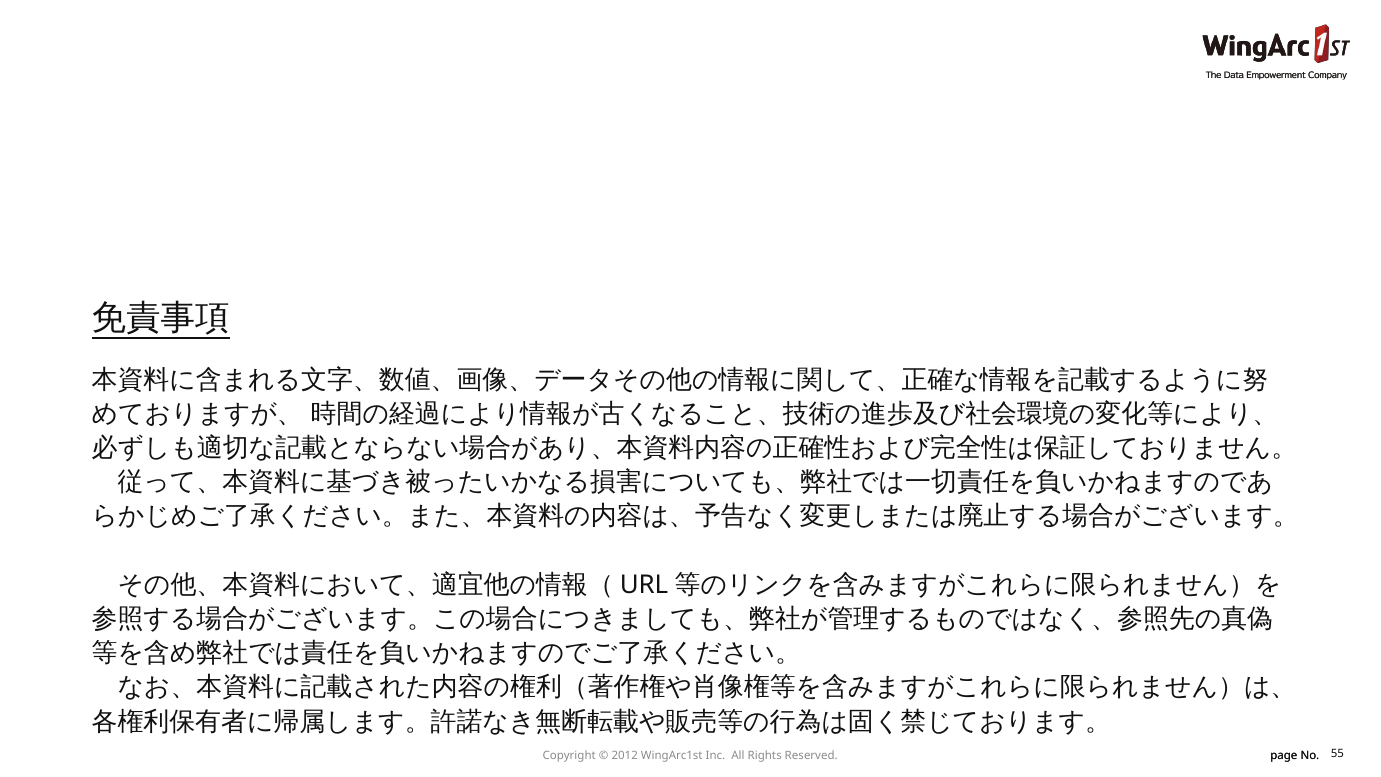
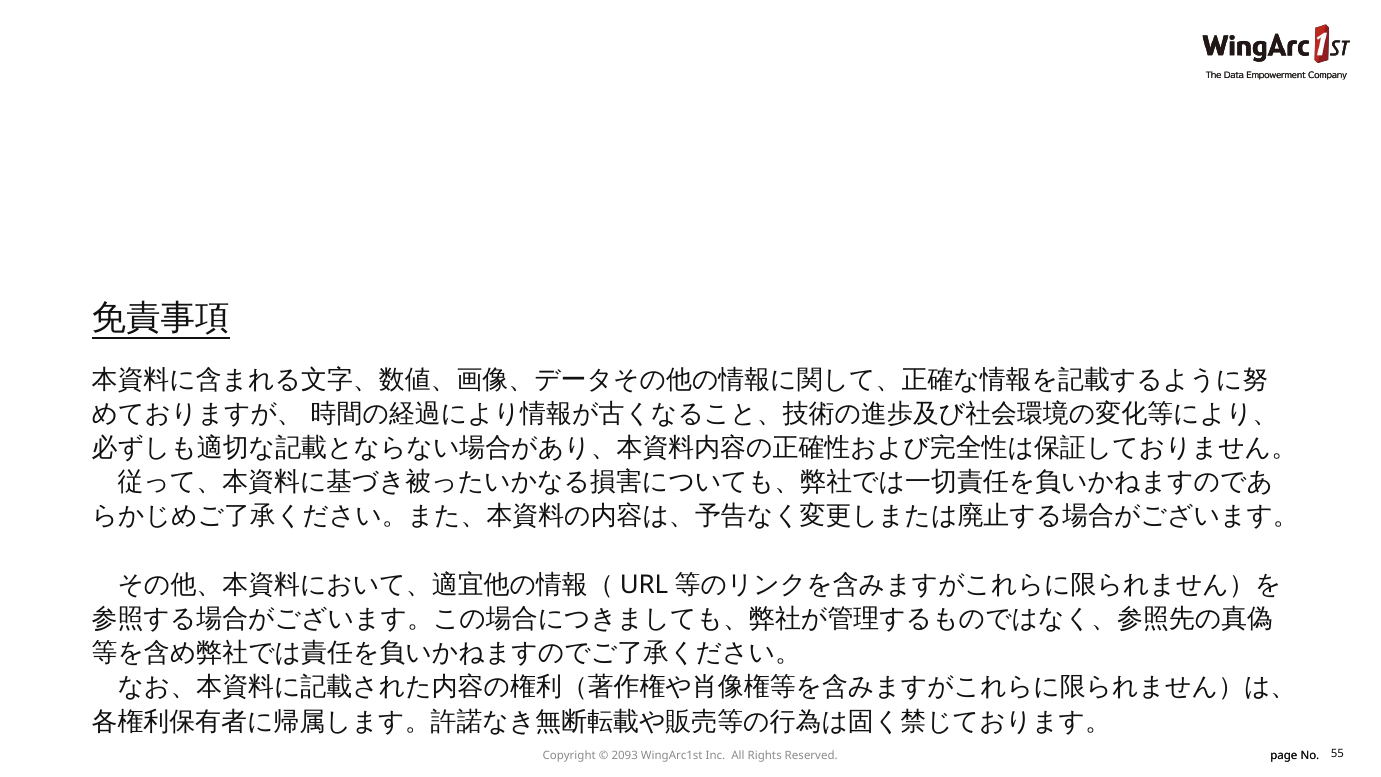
2012: 2012 -> 2093
